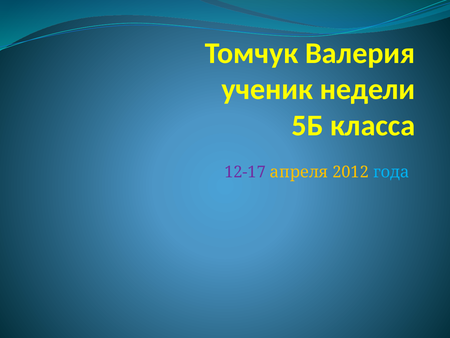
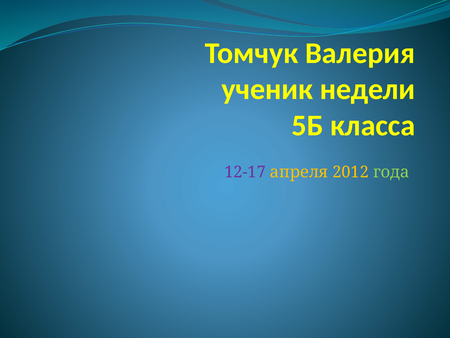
года colour: light blue -> light green
